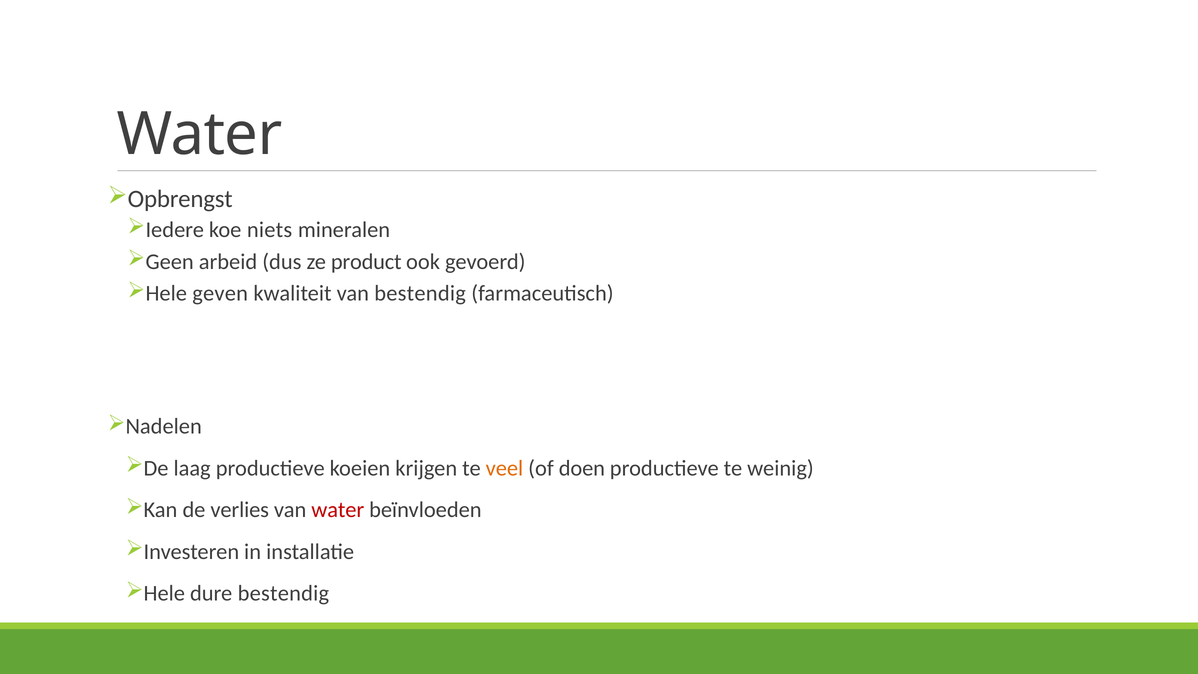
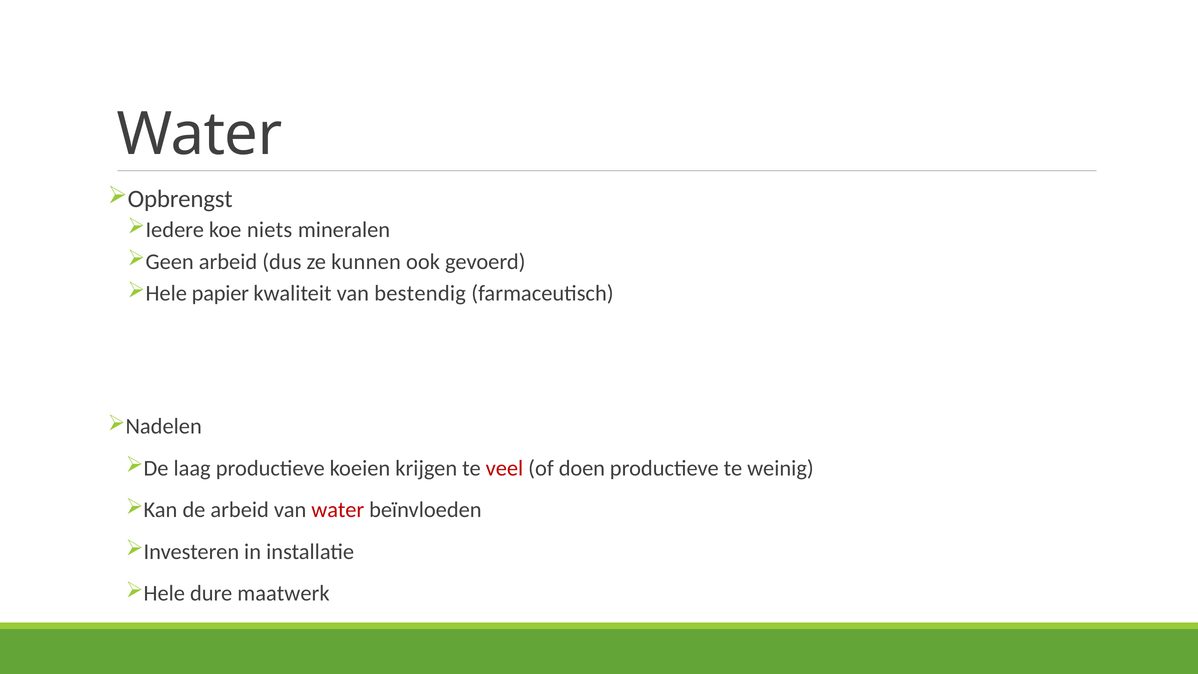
product: product -> kunnen
geven: geven -> papier
veel colour: orange -> red
de verlies: verlies -> arbeid
dure bestendig: bestendig -> maatwerk
